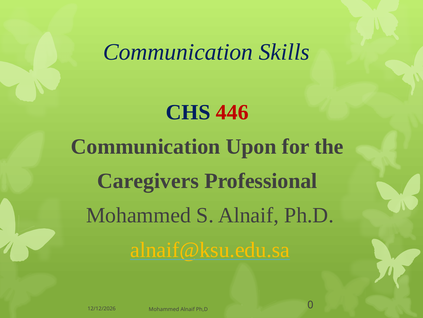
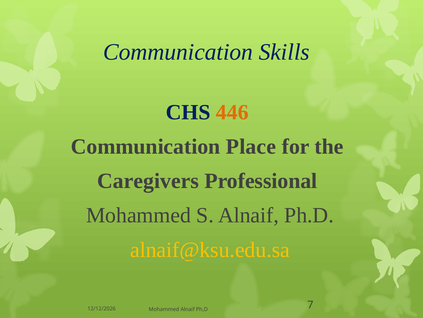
446 colour: red -> orange
Upon: Upon -> Place
0: 0 -> 7
